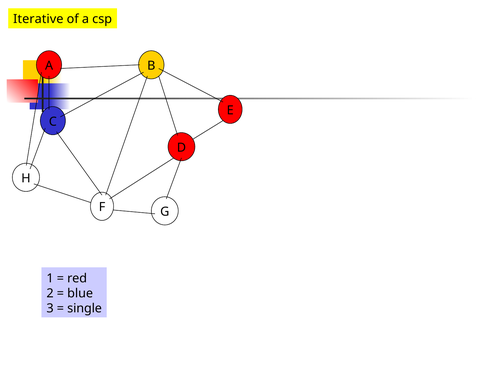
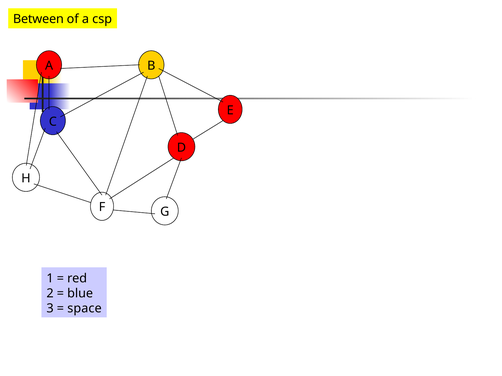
Iterative: Iterative -> Between
single: single -> space
